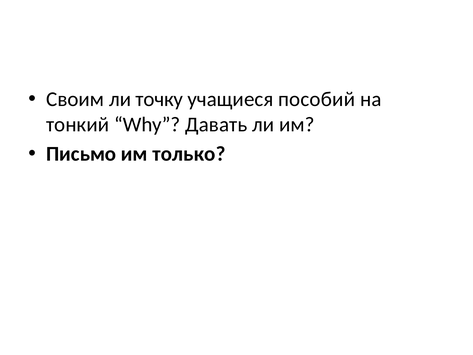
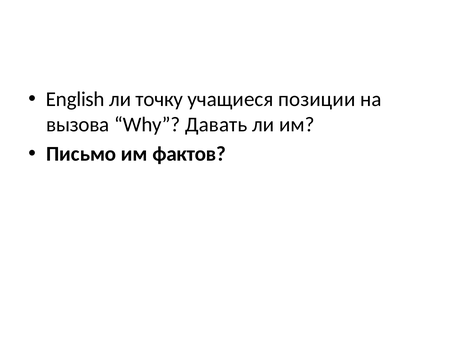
Своим: Своим -> English
пособий: пособий -> позиции
тонкий: тонкий -> вызова
только: только -> фактов
